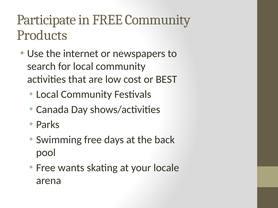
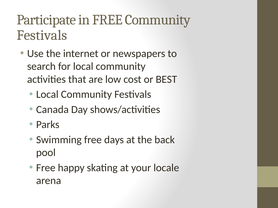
Products at (42, 35): Products -> Festivals
wants: wants -> happy
